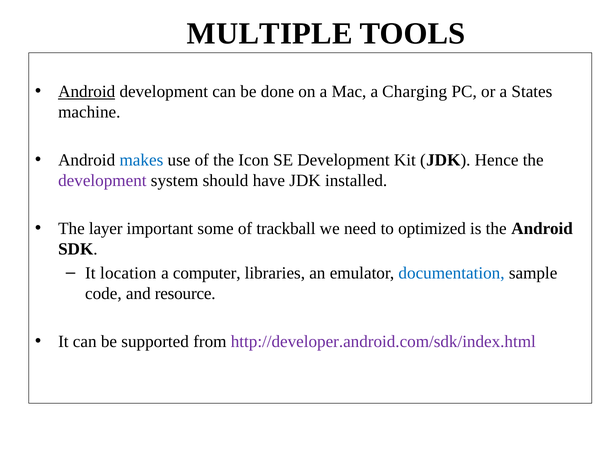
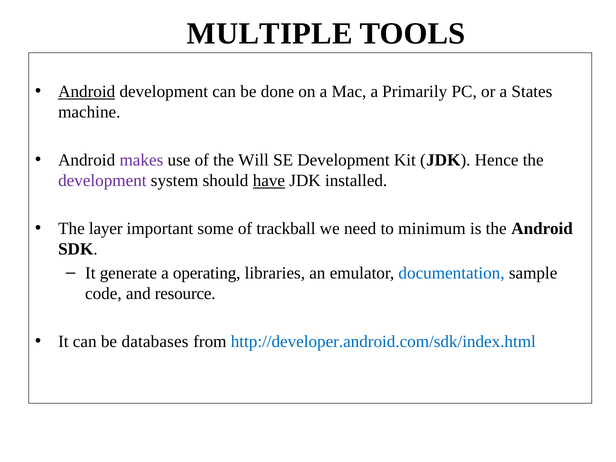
Charging: Charging -> Primarily
makes colour: blue -> purple
Icon: Icon -> Will
have underline: none -> present
optimized: optimized -> minimum
location: location -> generate
computer: computer -> operating
supported: supported -> databases
http://developer.android.com/sdk/index.html colour: purple -> blue
